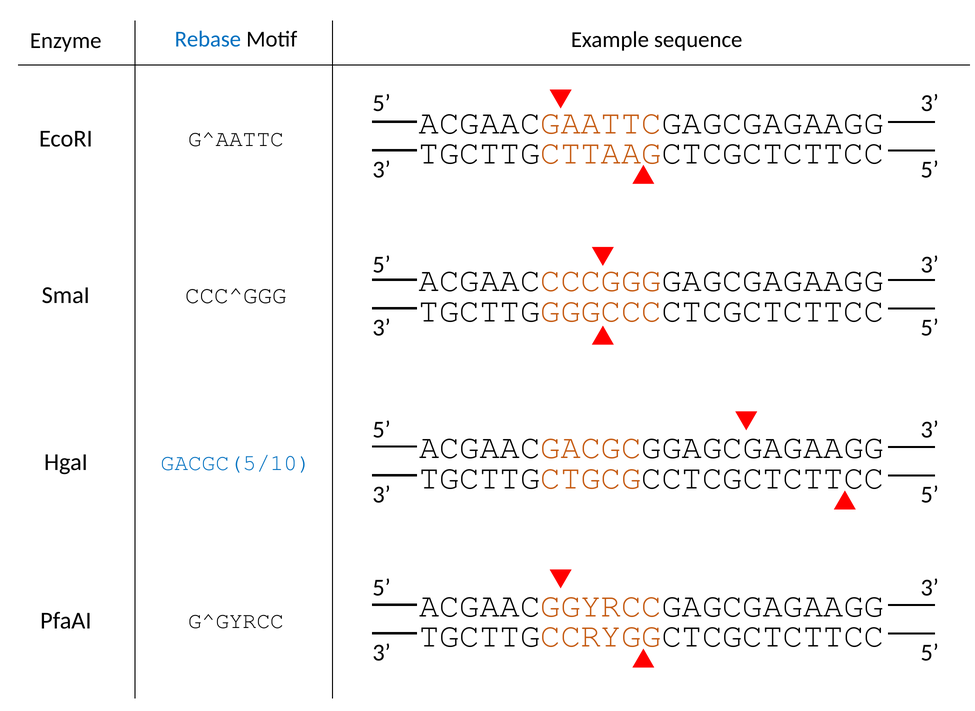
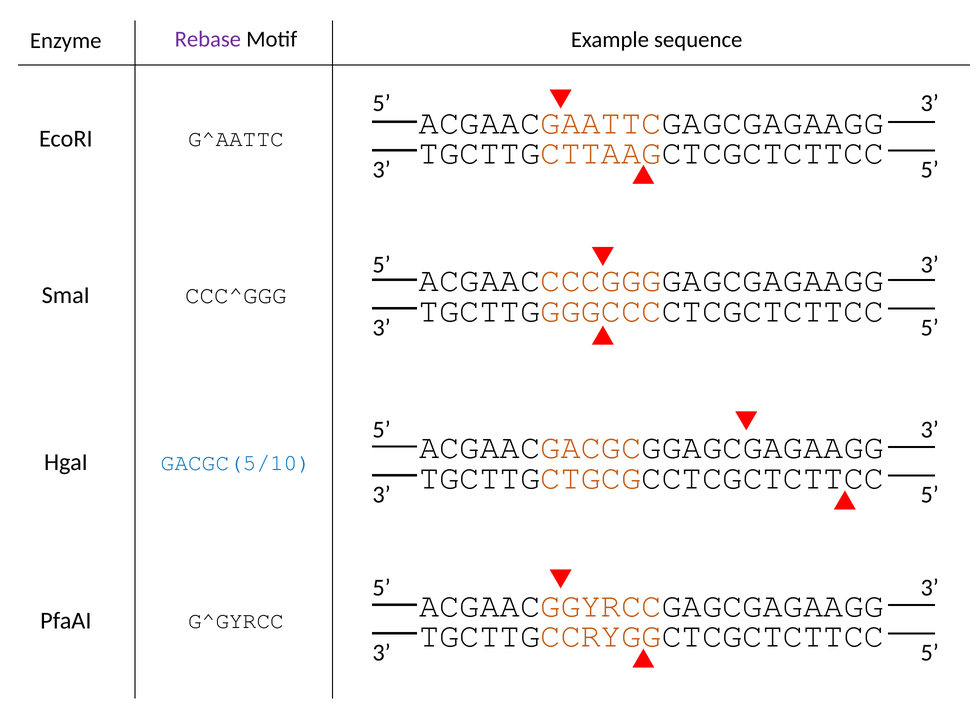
Rebase colour: blue -> purple
